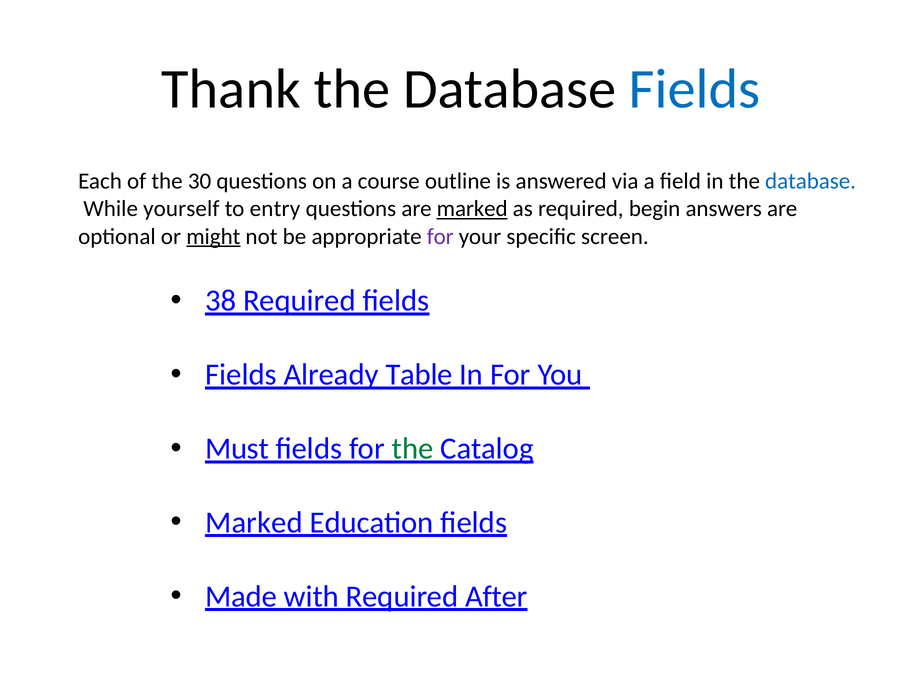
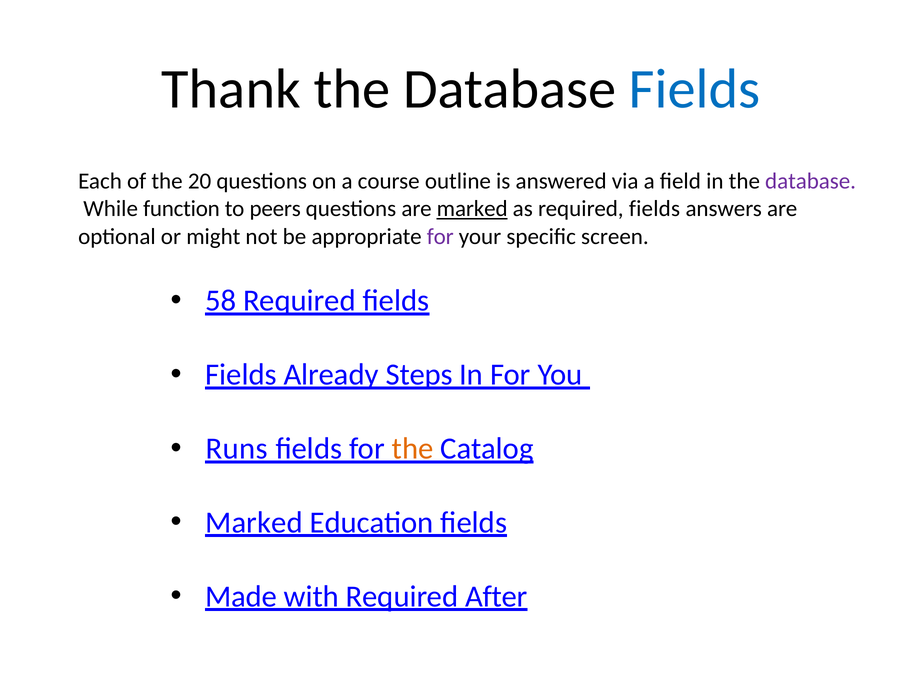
30: 30 -> 20
database at (811, 181) colour: blue -> purple
yourself: yourself -> function
entry: entry -> peers
as required begin: begin -> fields
might underline: present -> none
38: 38 -> 58
Table: Table -> Steps
Must: Must -> Runs
the at (413, 449) colour: green -> orange
